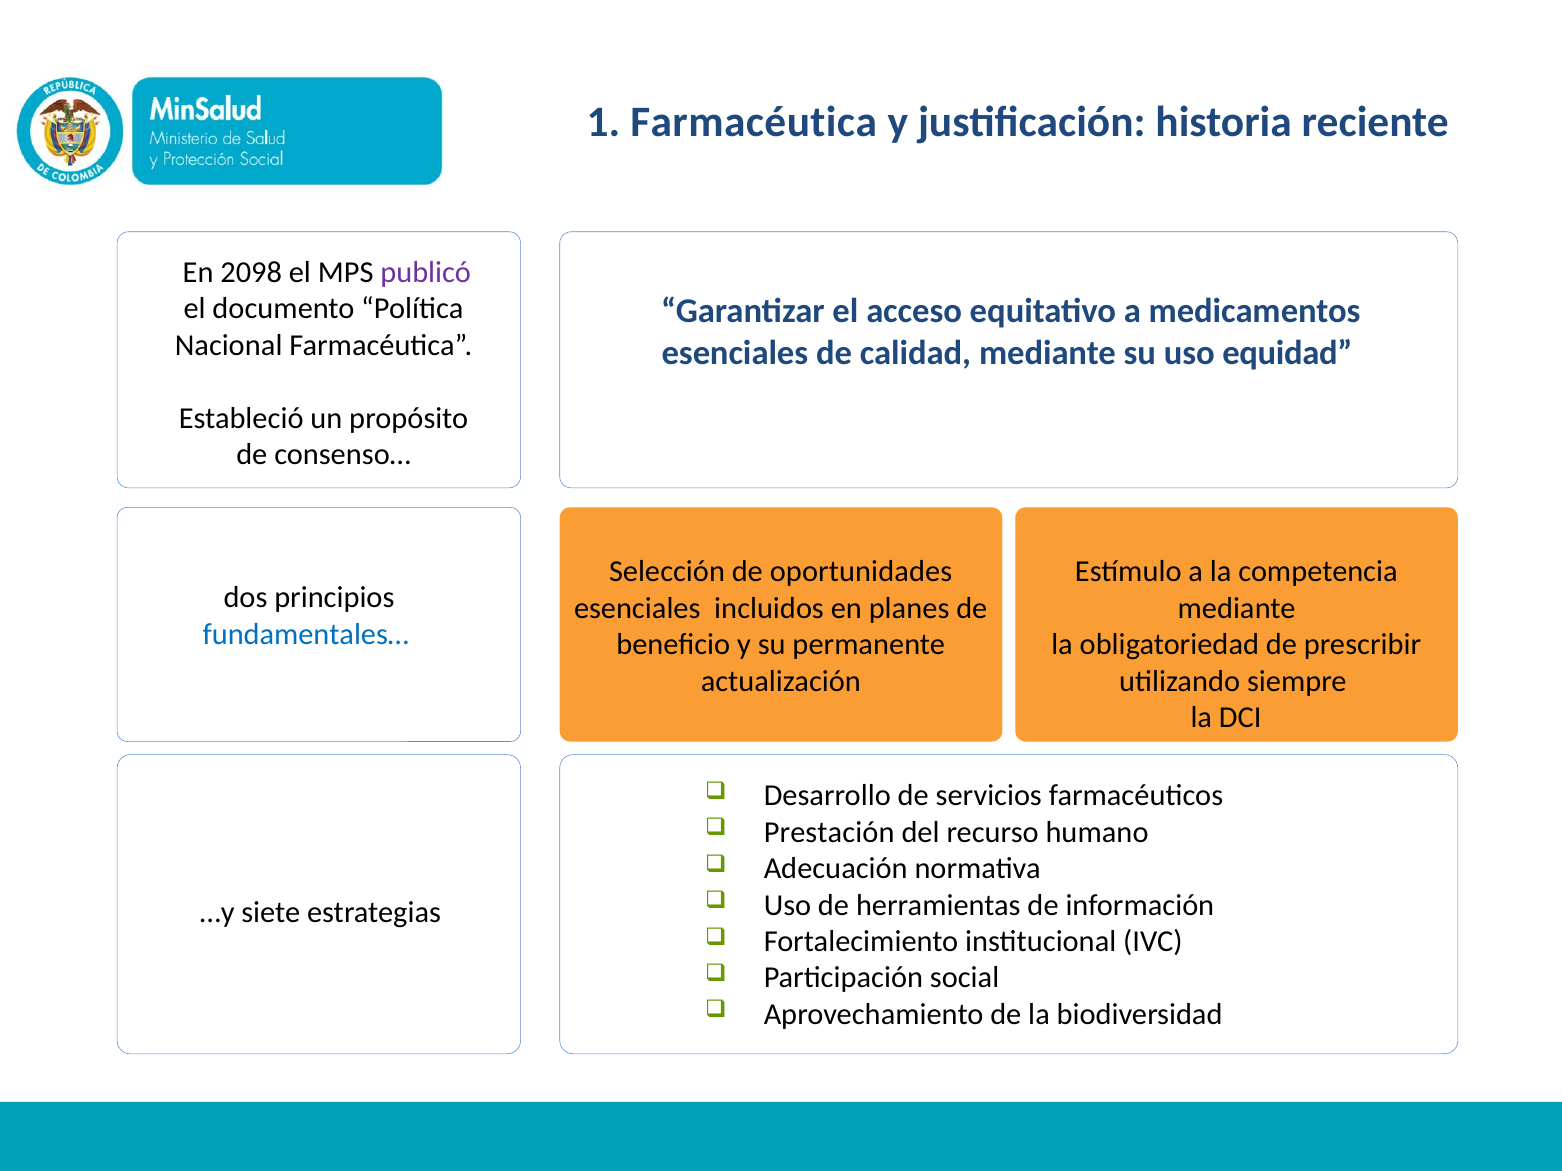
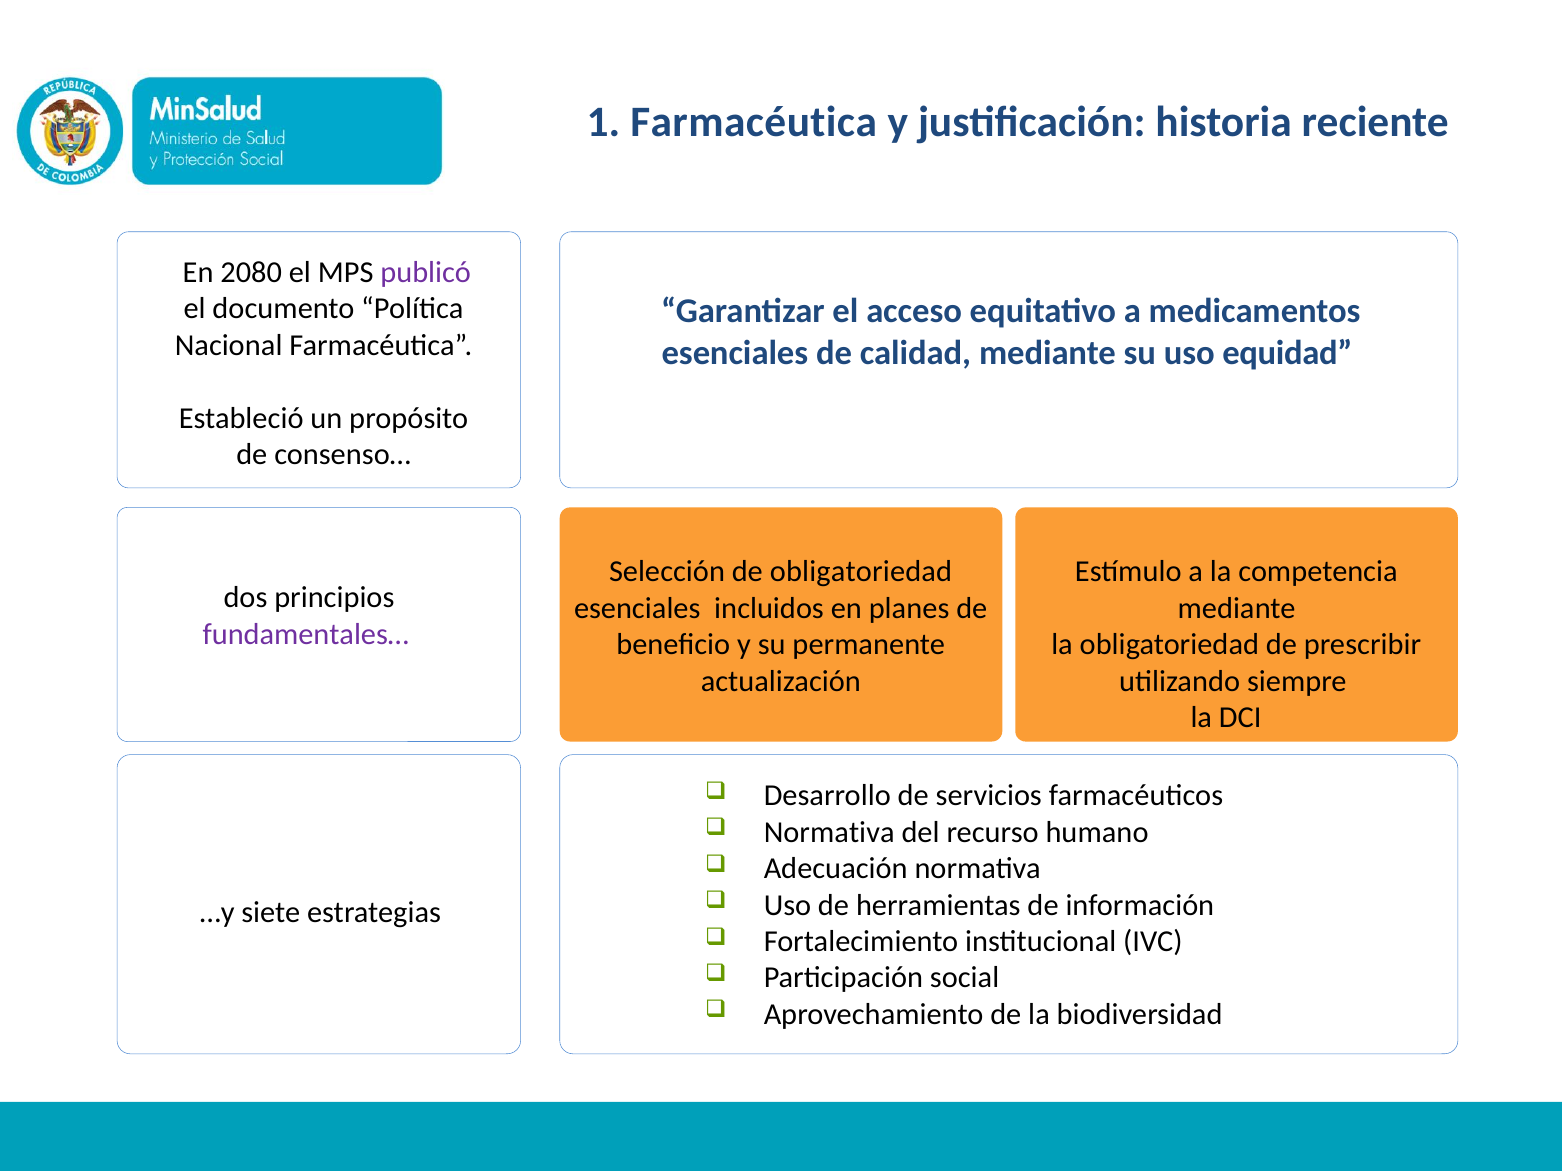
2098: 2098 -> 2080
de oportunidades: oportunidades -> obligatoriedad
fundamentales… colour: blue -> purple
Prestación at (829, 832): Prestación -> Normativa
